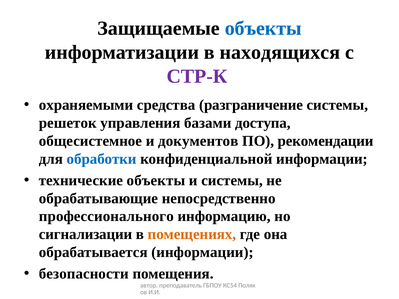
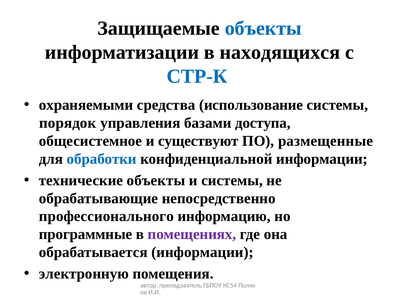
СТР-К colour: purple -> blue
разграничение: разграничение -> использование
решеток: решеток -> порядок
документов: документов -> существуют
рекомендации: рекомендации -> размещенные
сигнализации: сигнализации -> программные
помещениях colour: orange -> purple
безопасности: безопасности -> электронную
